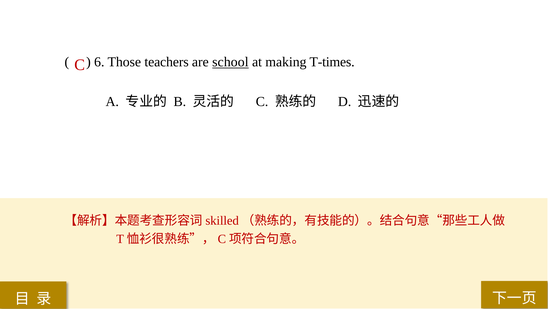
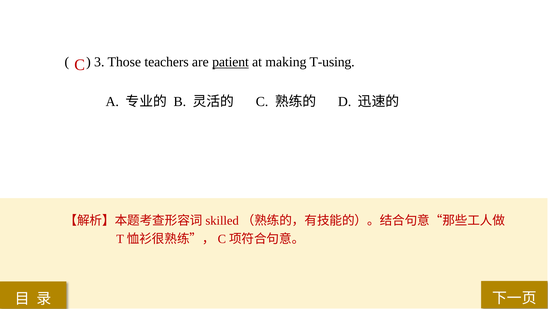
6: 6 -> 3
school: school -> patient
T-times: T-times -> T-using
